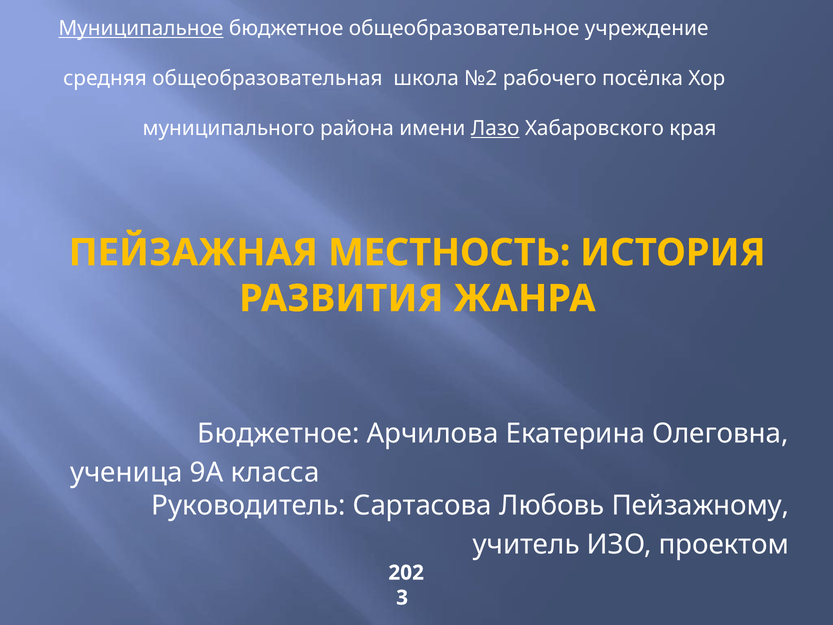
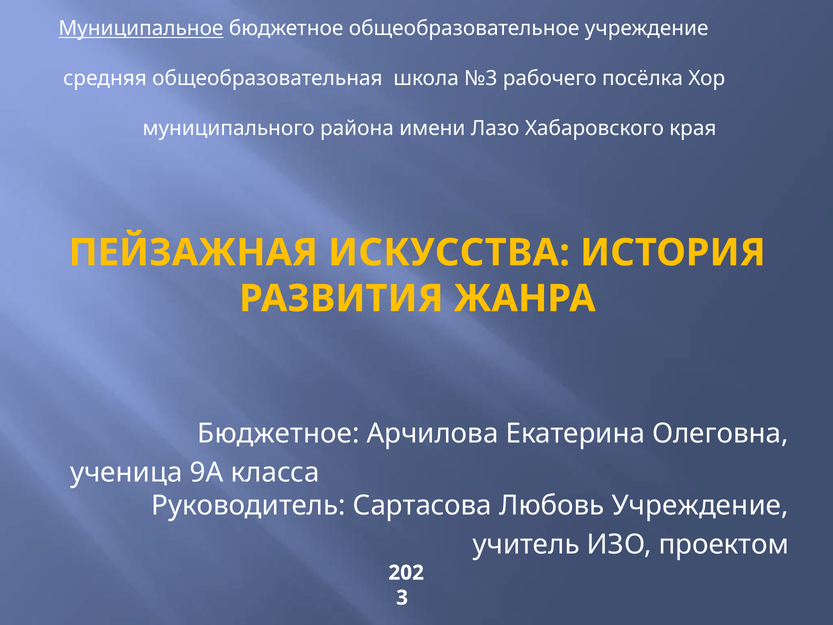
№2: №2 -> №3
Лазо underline: present -> none
МЕСТНОСТЬ: МЕСТНОСТЬ -> ИСКУССТВА
Любовь Пейзажному: Пейзажному -> Учреждение
